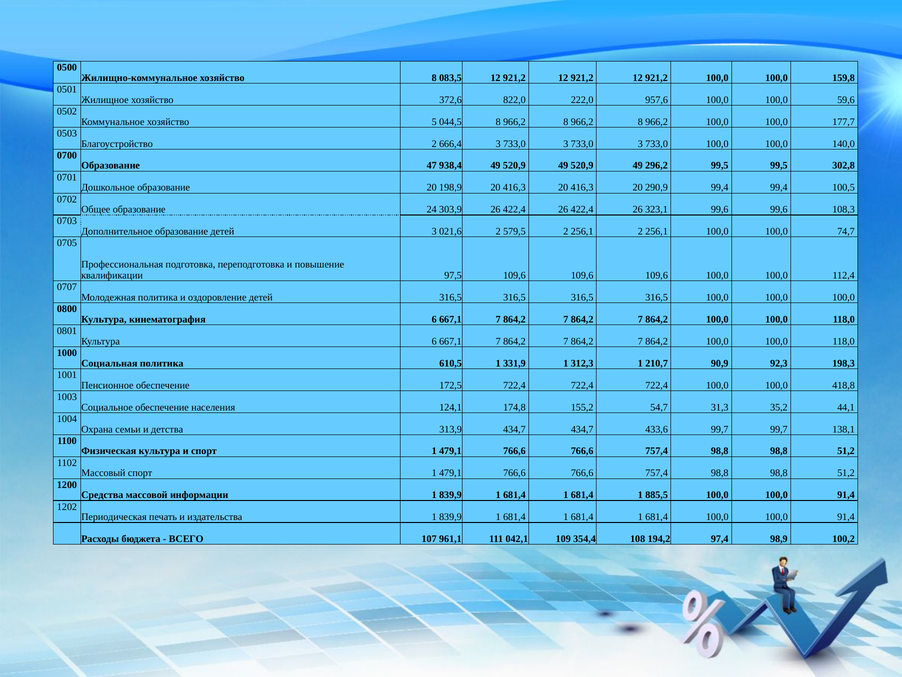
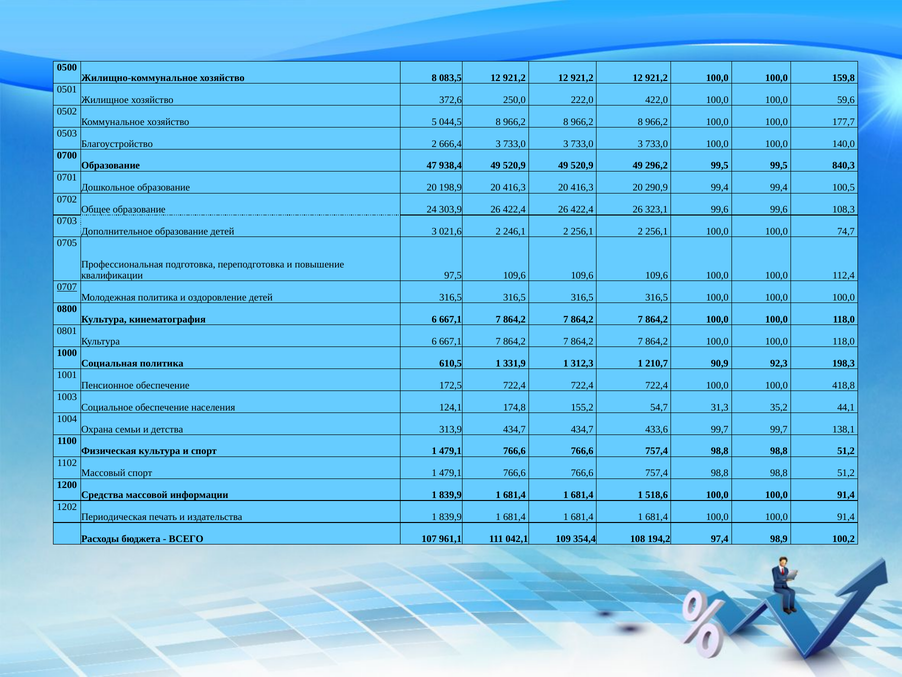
822,0: 822,0 -> 250,0
957,6: 957,6 -> 422,0
302,8: 302,8 -> 840,3
579,5: 579,5 -> 246,1
0707 underline: none -> present
885,5: 885,5 -> 518,6
